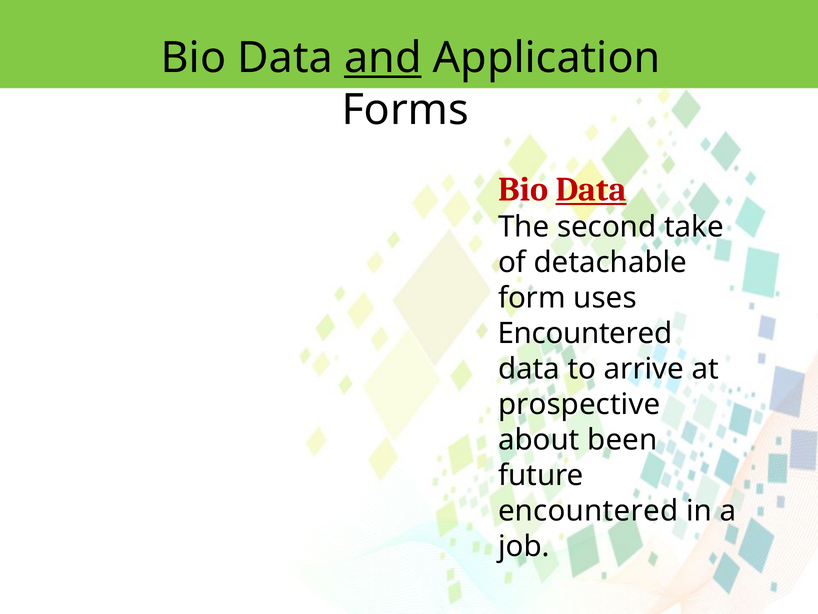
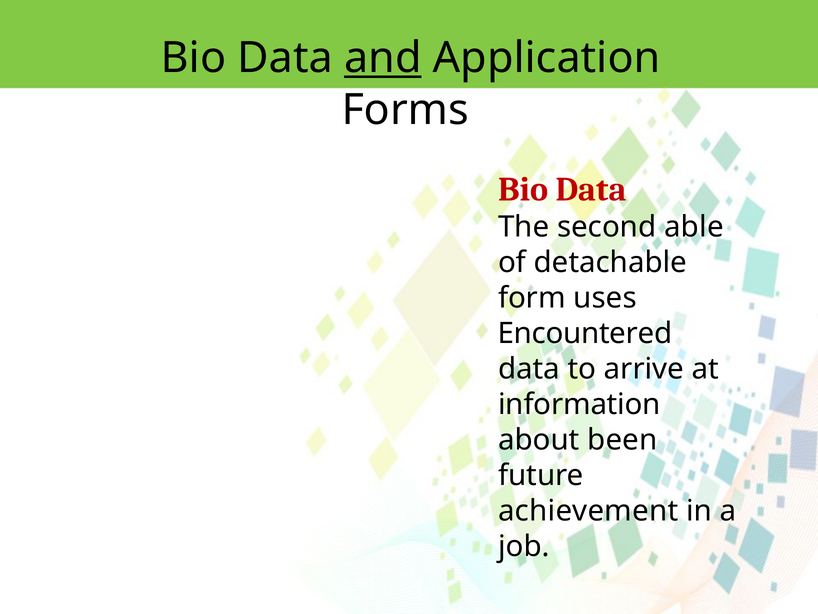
Data at (591, 189) underline: present -> none
take: take -> able
prospective: prospective -> information
encountered at (588, 510): encountered -> achievement
